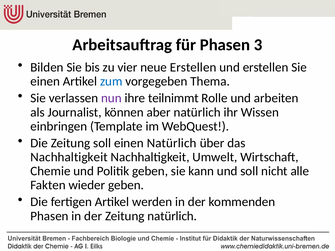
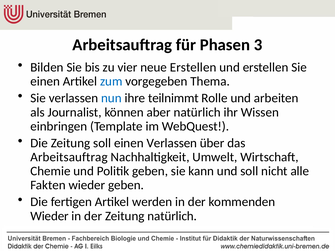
nun colour: purple -> blue
einen Natürlich: Natürlich -> Verlassen
Nachhaltigkeit at (69, 157): Nachhaltigkeit -> Arbeitsauftrag
Phasen at (49, 216): Phasen -> Wieder
